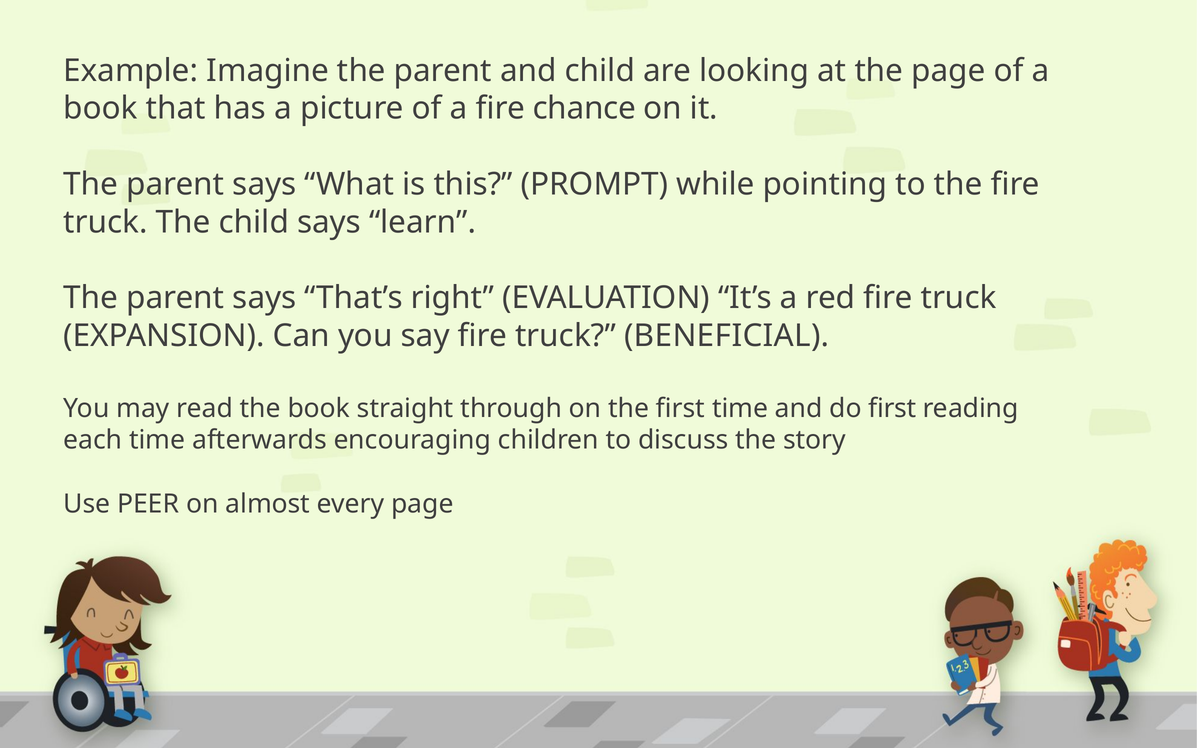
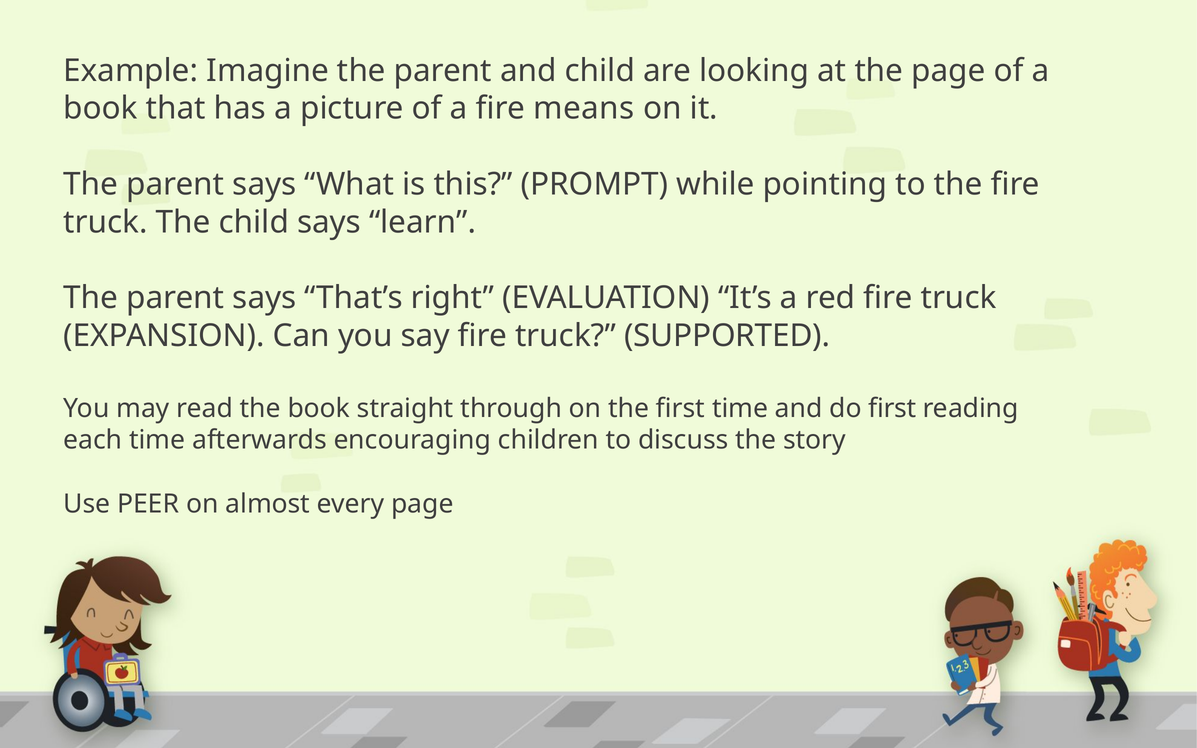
chance: chance -> means
BENEFICIAL: BENEFICIAL -> SUPPORTED
